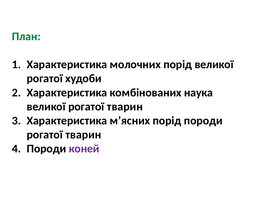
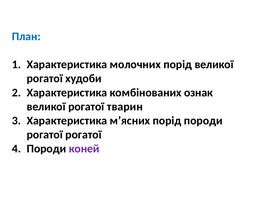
План colour: green -> blue
наука: наука -> ознак
тварин at (83, 135): тварин -> рогатої
